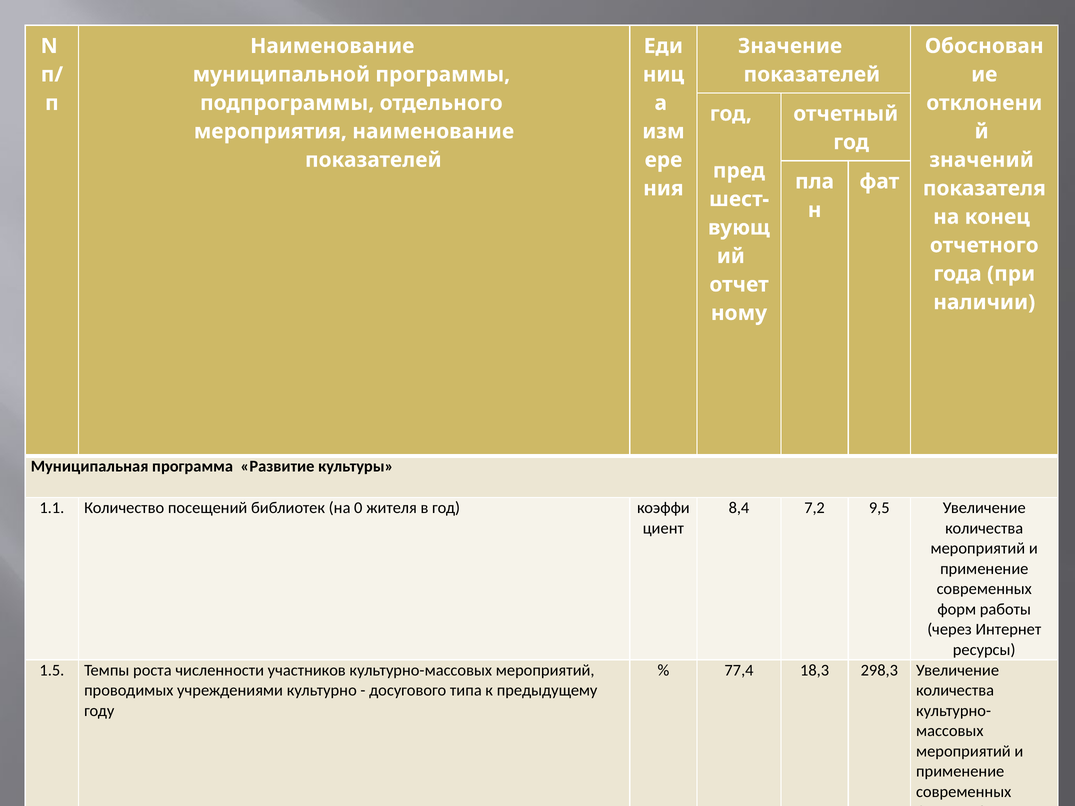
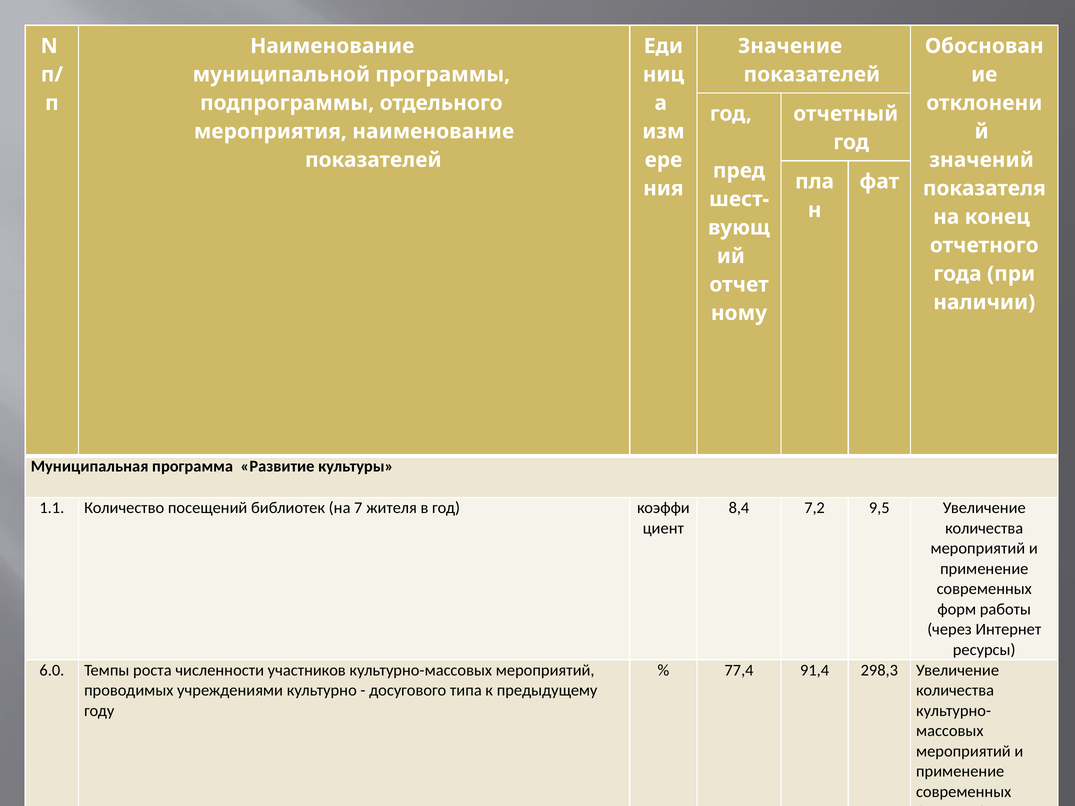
0: 0 -> 7
1.5: 1.5 -> 6.0
18,3: 18,3 -> 91,4
